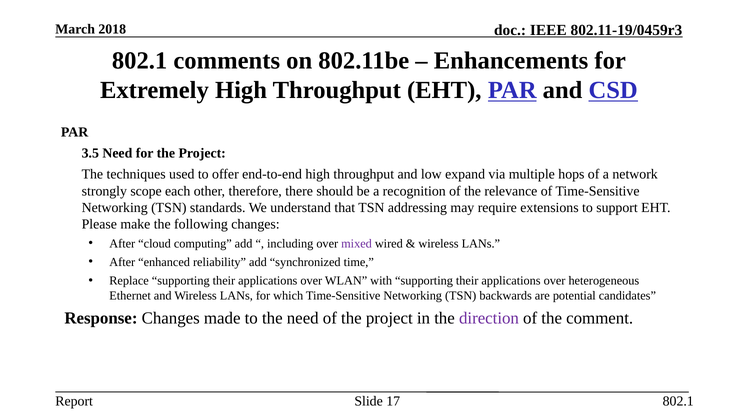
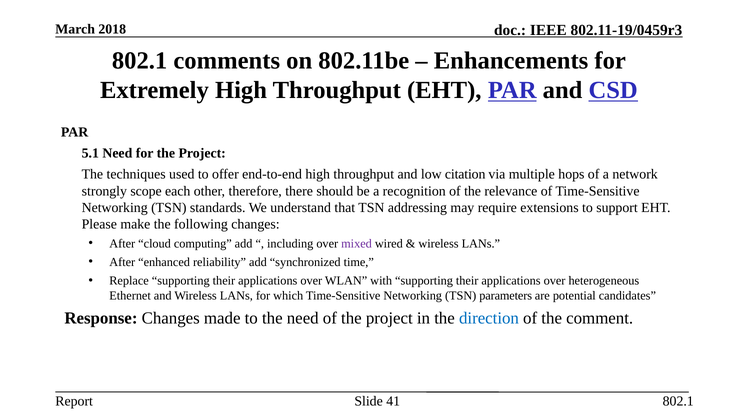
3.5: 3.5 -> 5.1
expand: expand -> citation
backwards: backwards -> parameters
direction colour: purple -> blue
17: 17 -> 41
